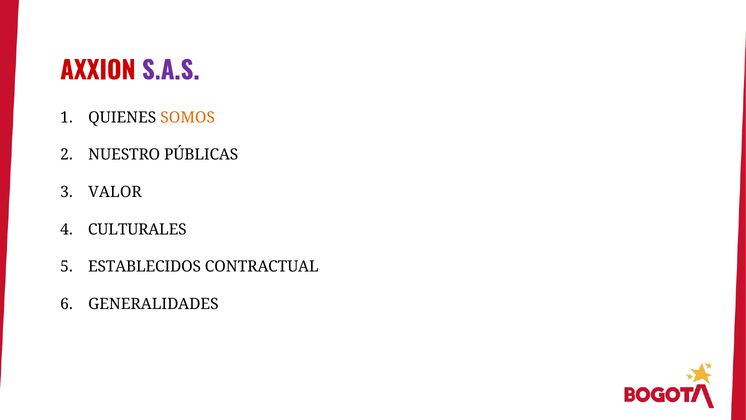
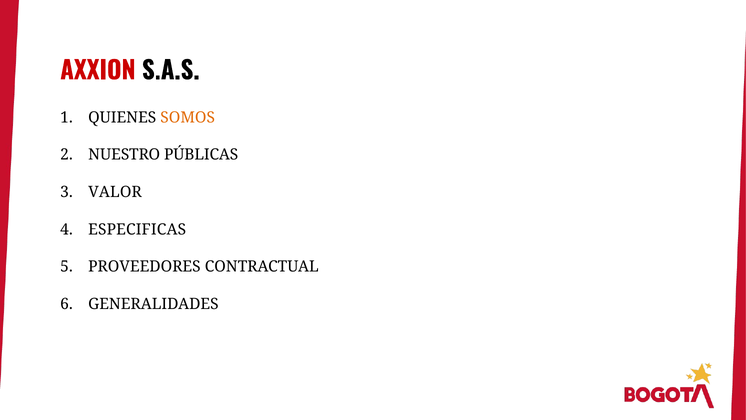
S.A.S colour: purple -> black
CULTURALES: CULTURALES -> ESPECIFICAS
ESTABLECIDOS: ESTABLECIDOS -> PROVEEDORES
